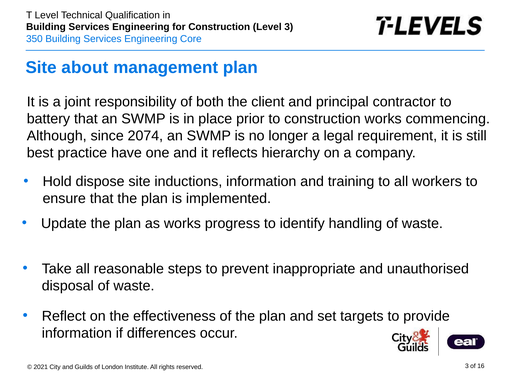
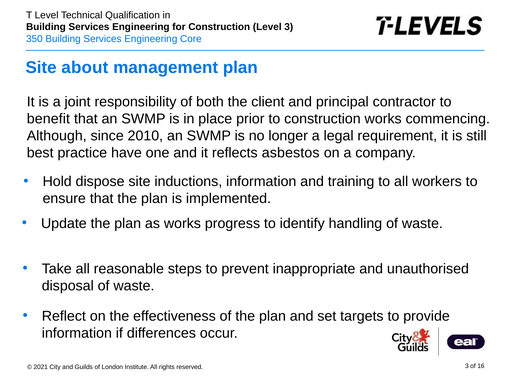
battery: battery -> benefit
2074: 2074 -> 2010
hierarchy: hierarchy -> asbestos
